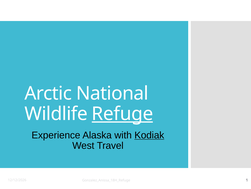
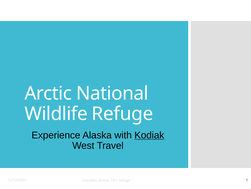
Refuge underline: present -> none
